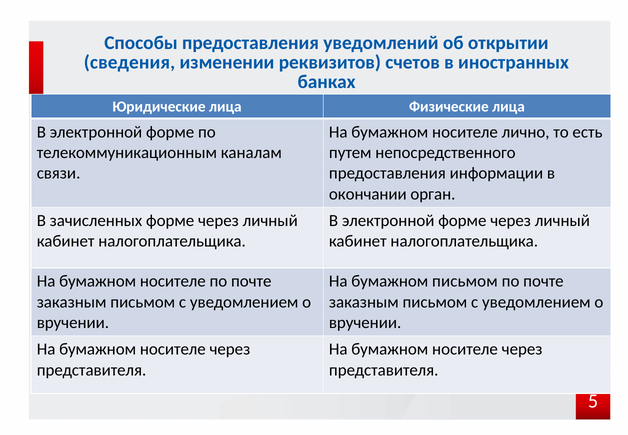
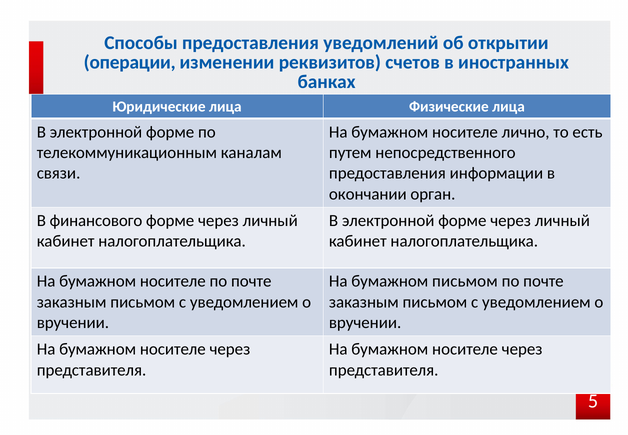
сведения: сведения -> операции
зачисленных: зачисленных -> финансового
